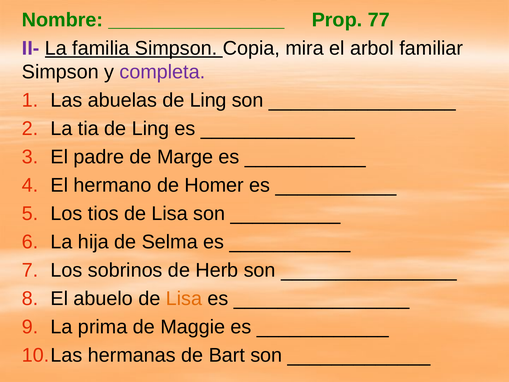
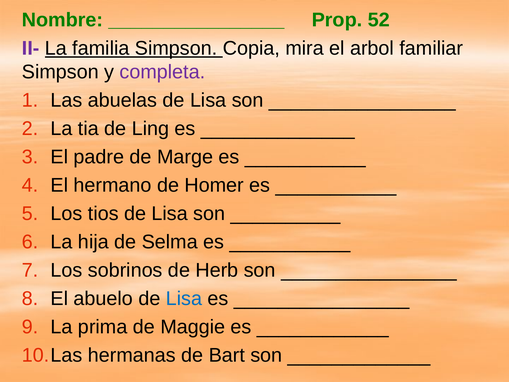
77: 77 -> 52
abuelas de Ling: Ling -> Lisa
Lisa at (184, 298) colour: orange -> blue
